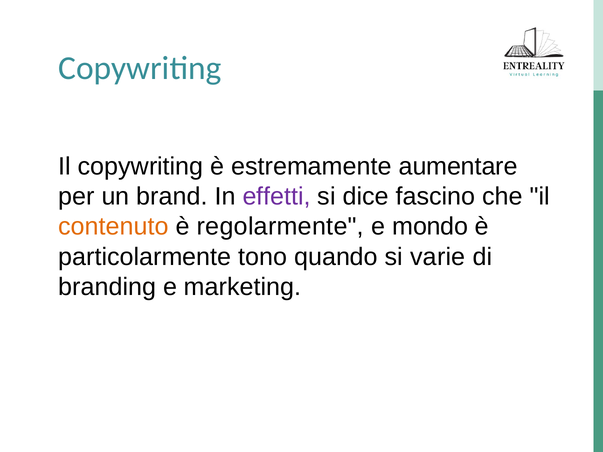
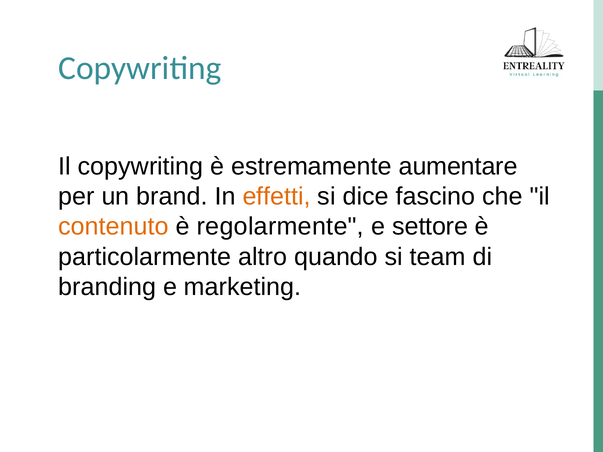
effetti colour: purple -> orange
mondo: mondo -> settore
tono: tono -> altro
varie: varie -> team
